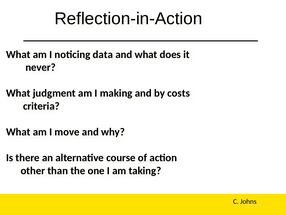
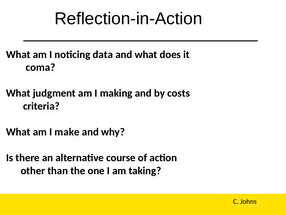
never: never -> coma
move: move -> make
